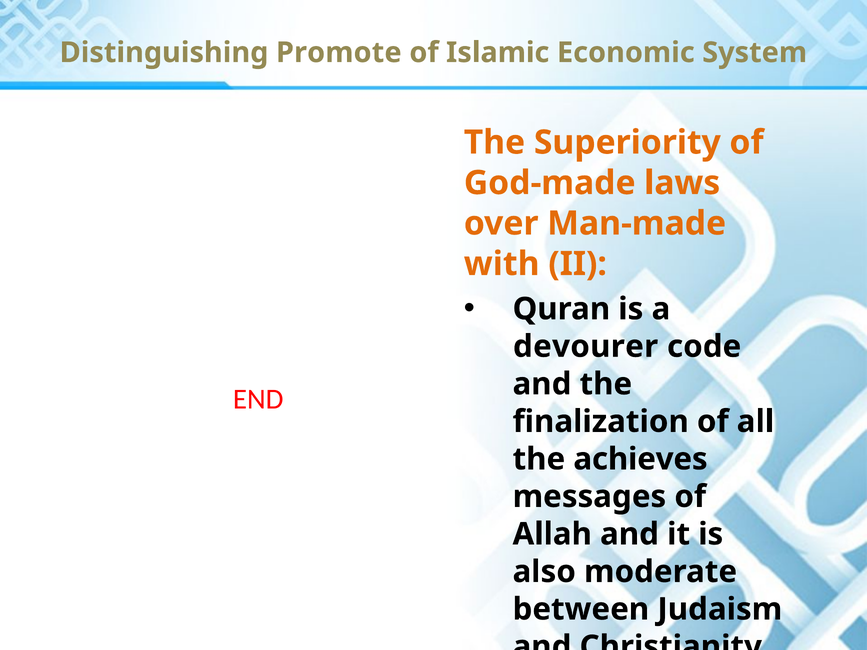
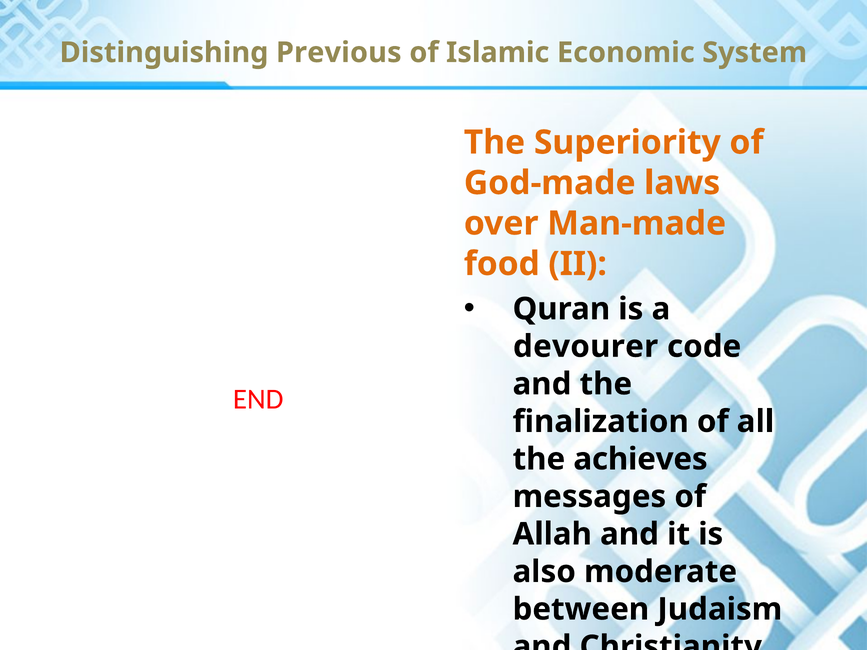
Promote: Promote -> Previous
with: with -> food
